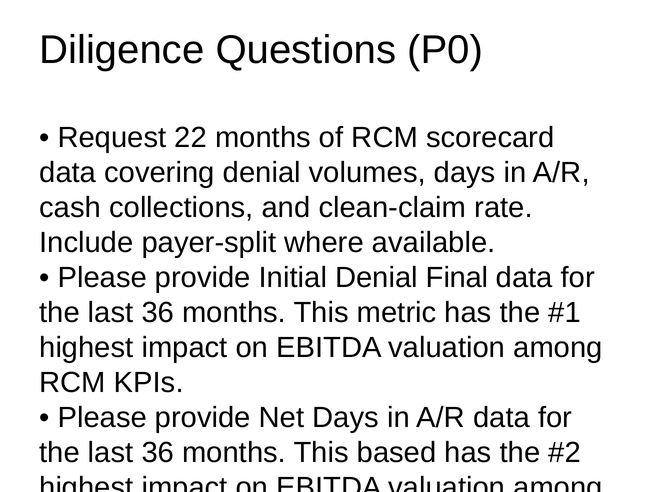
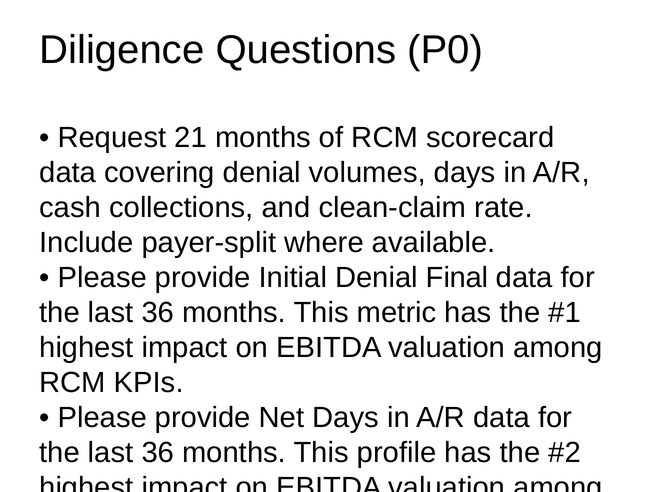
22: 22 -> 21
based: based -> profile
